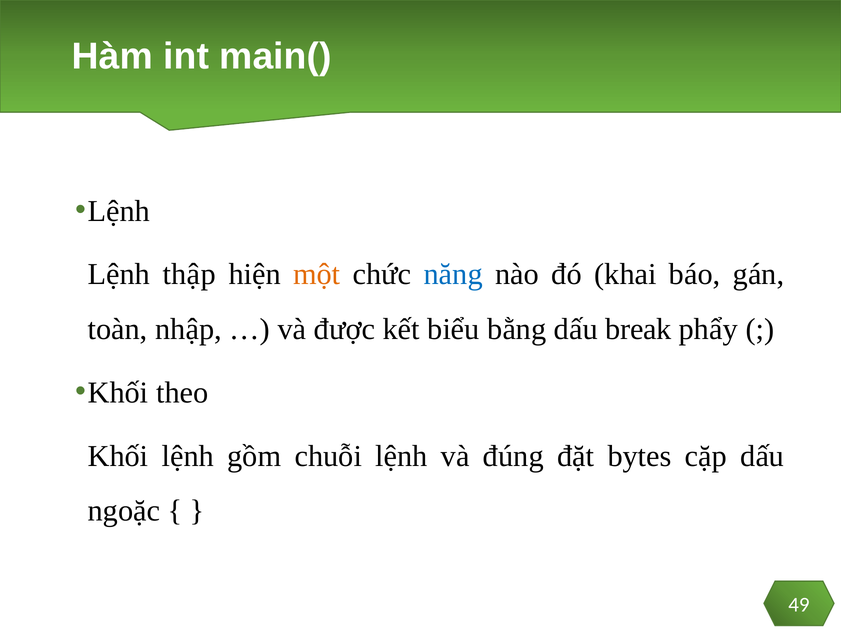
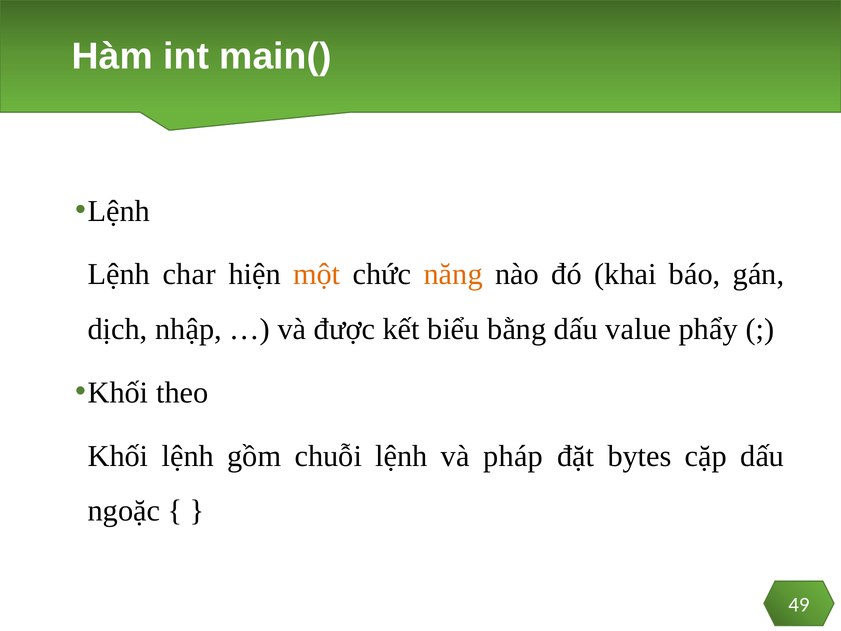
thập: thập -> char
năng colour: blue -> orange
toàn: toàn -> dịch
break: break -> value
đúng: đúng -> pháp
